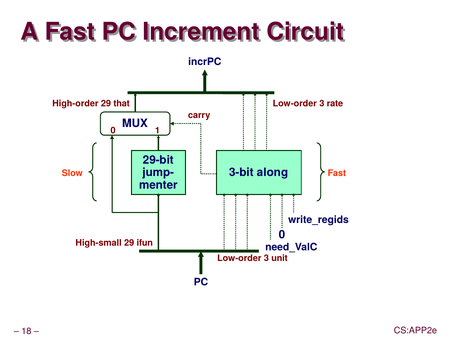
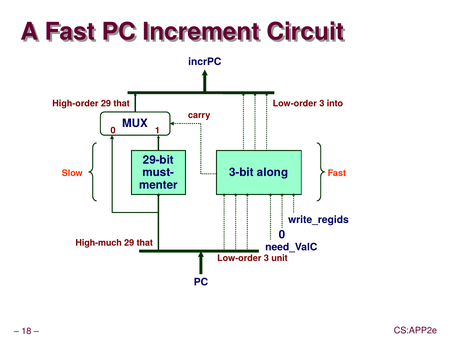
rate: rate -> into
jump-: jump- -> must-
High-small: High-small -> High-much
ifun at (145, 243): ifun -> that
